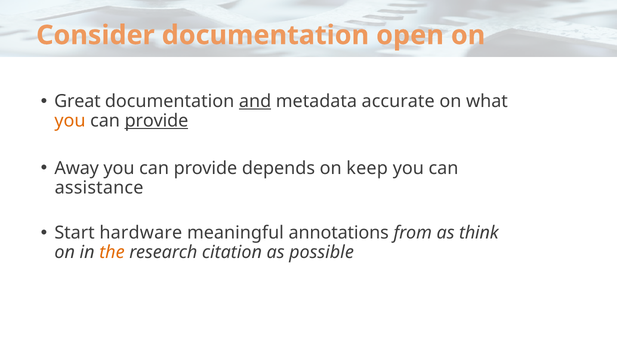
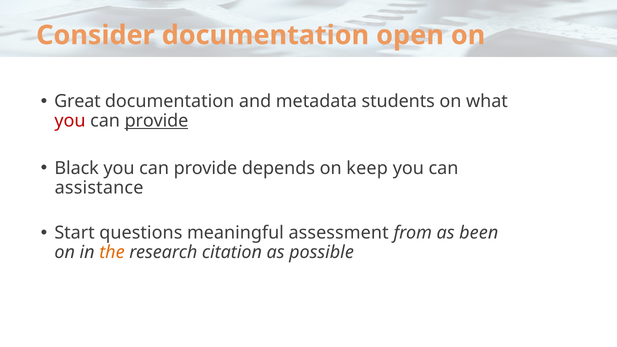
and underline: present -> none
accurate: accurate -> students
you at (70, 121) colour: orange -> red
Away: Away -> Black
hardware: hardware -> questions
annotations: annotations -> assessment
think: think -> been
